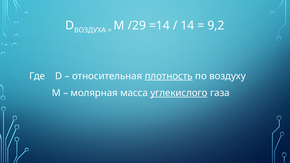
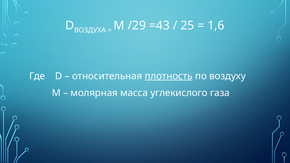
=14: =14 -> =43
14: 14 -> 25
9,2: 9,2 -> 1,6
углекислого underline: present -> none
